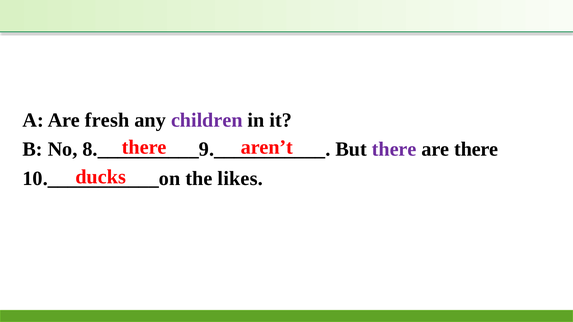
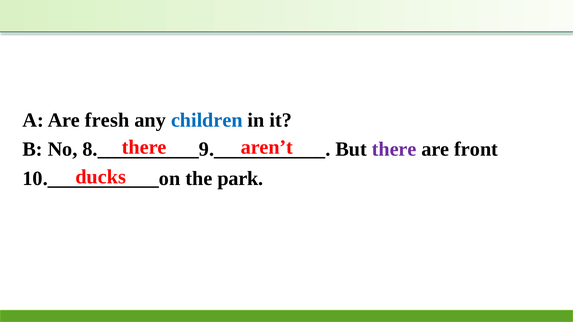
children colour: purple -> blue
are there: there -> front
likes: likes -> park
